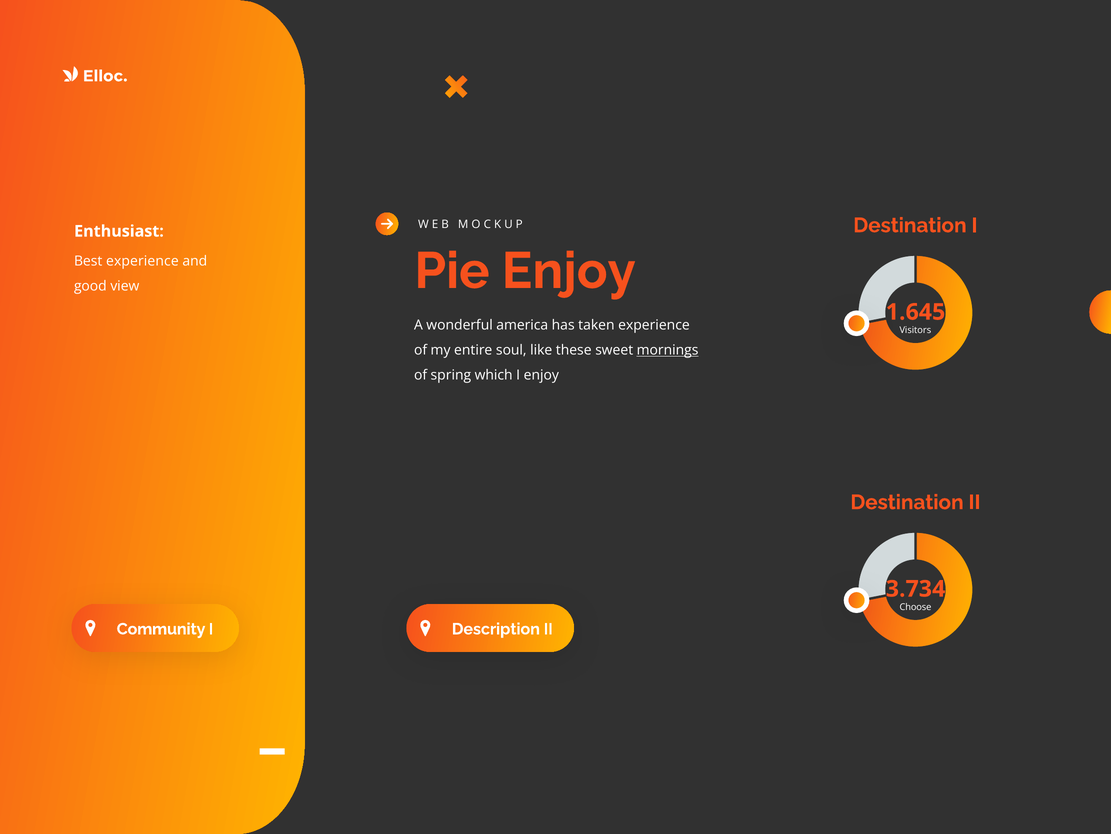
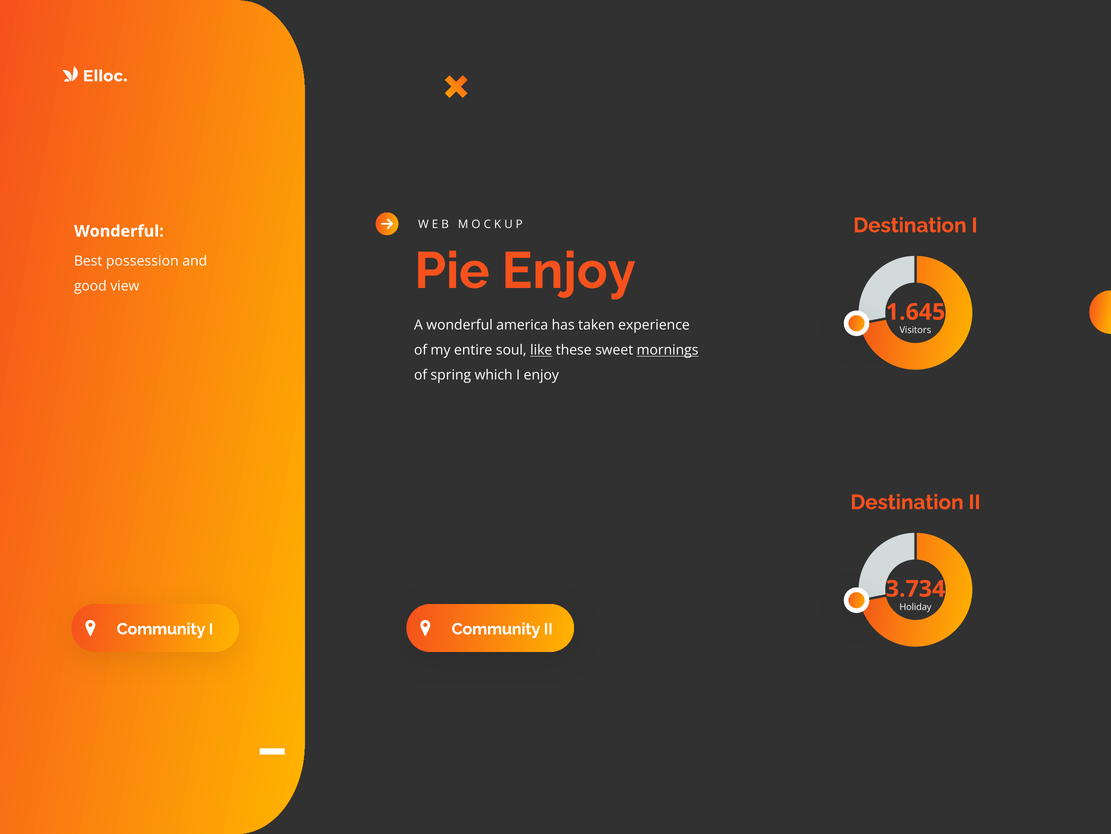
Enthusiast at (119, 231): Enthusiast -> Wonderful
Best experience: experience -> possession
like underline: none -> present
Choose: Choose -> Holiday
I Description: Description -> Community
